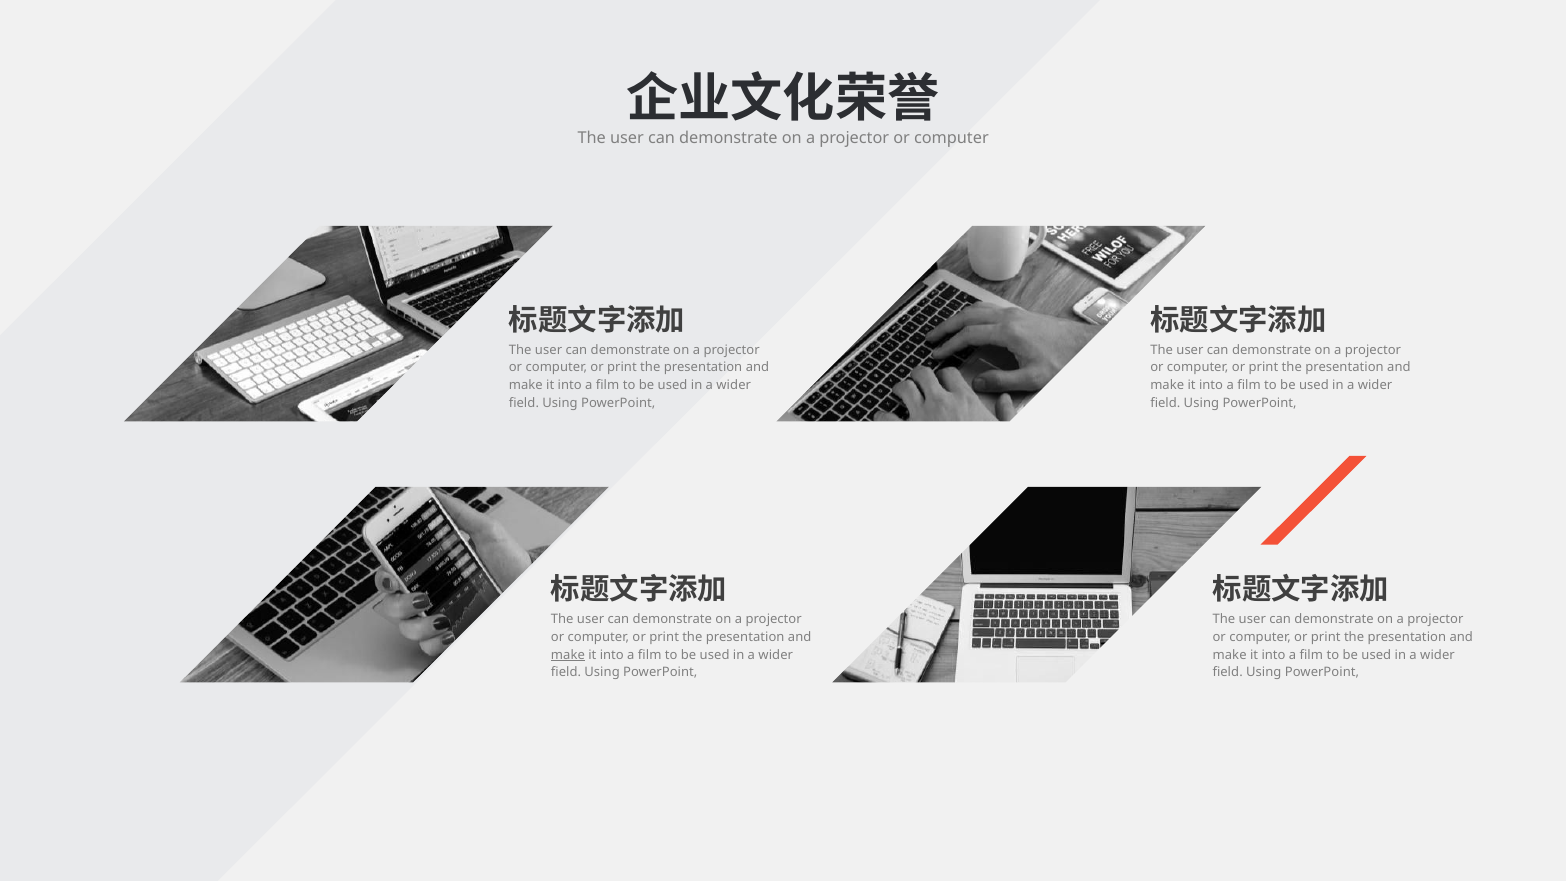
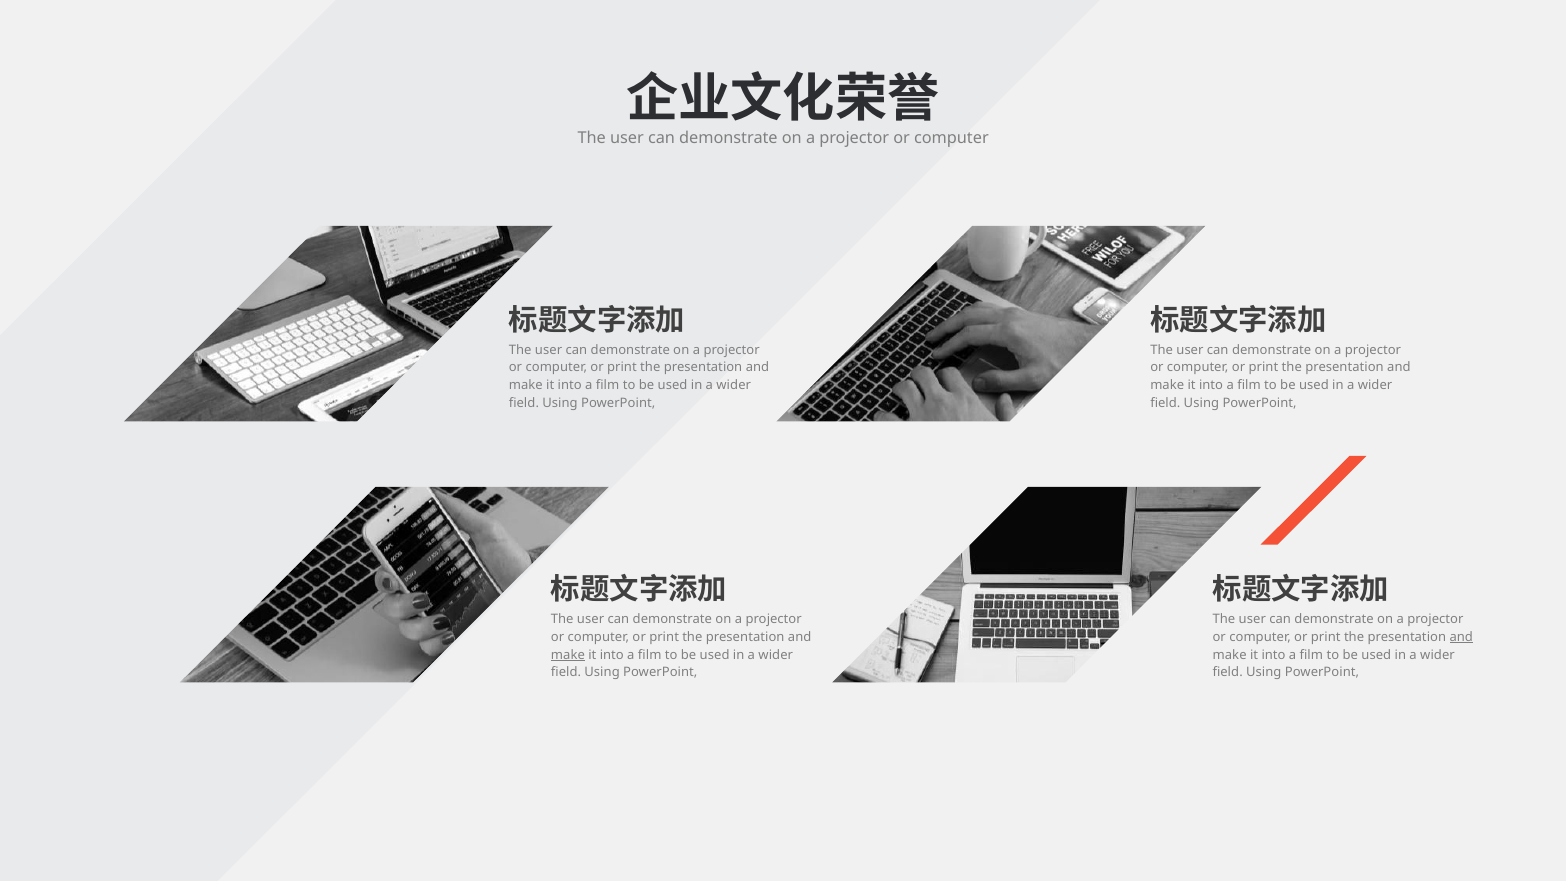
and at (1461, 637) underline: none -> present
